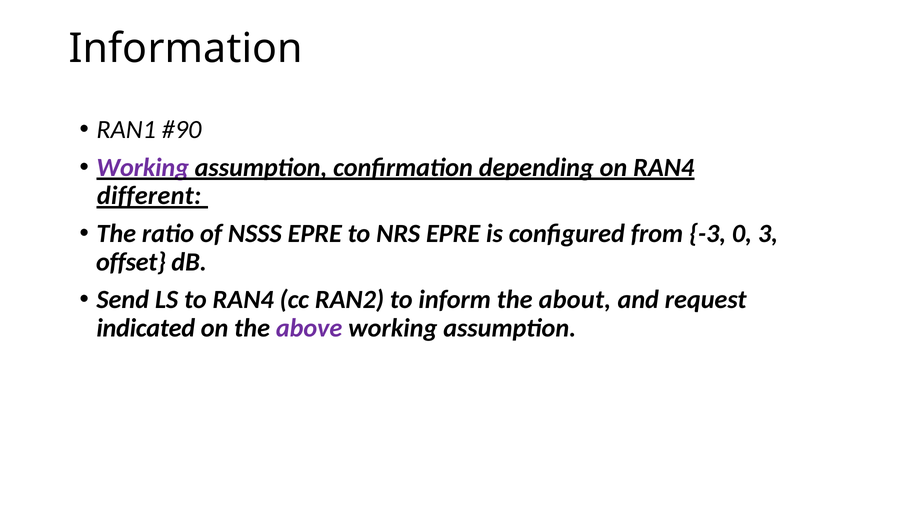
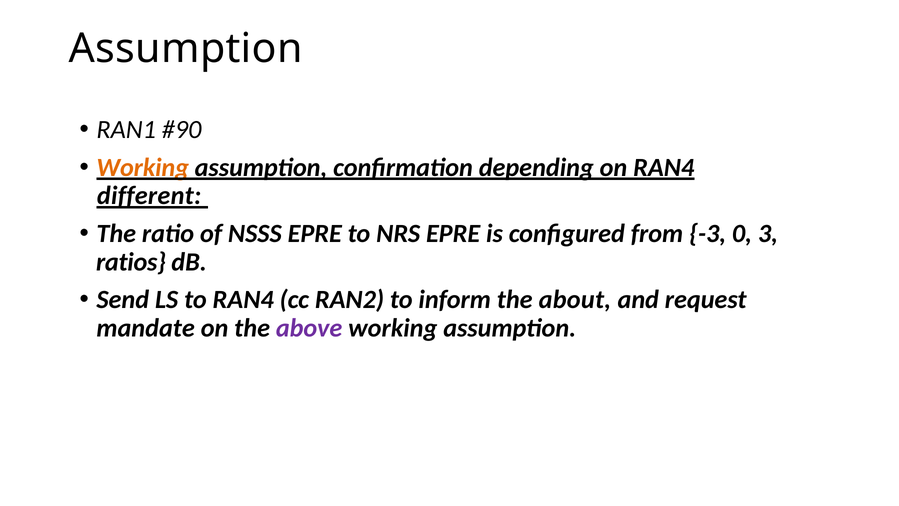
Information at (186, 49): Information -> Assumption
Working at (143, 167) colour: purple -> orange
offset: offset -> ratios
indicated: indicated -> mandate
